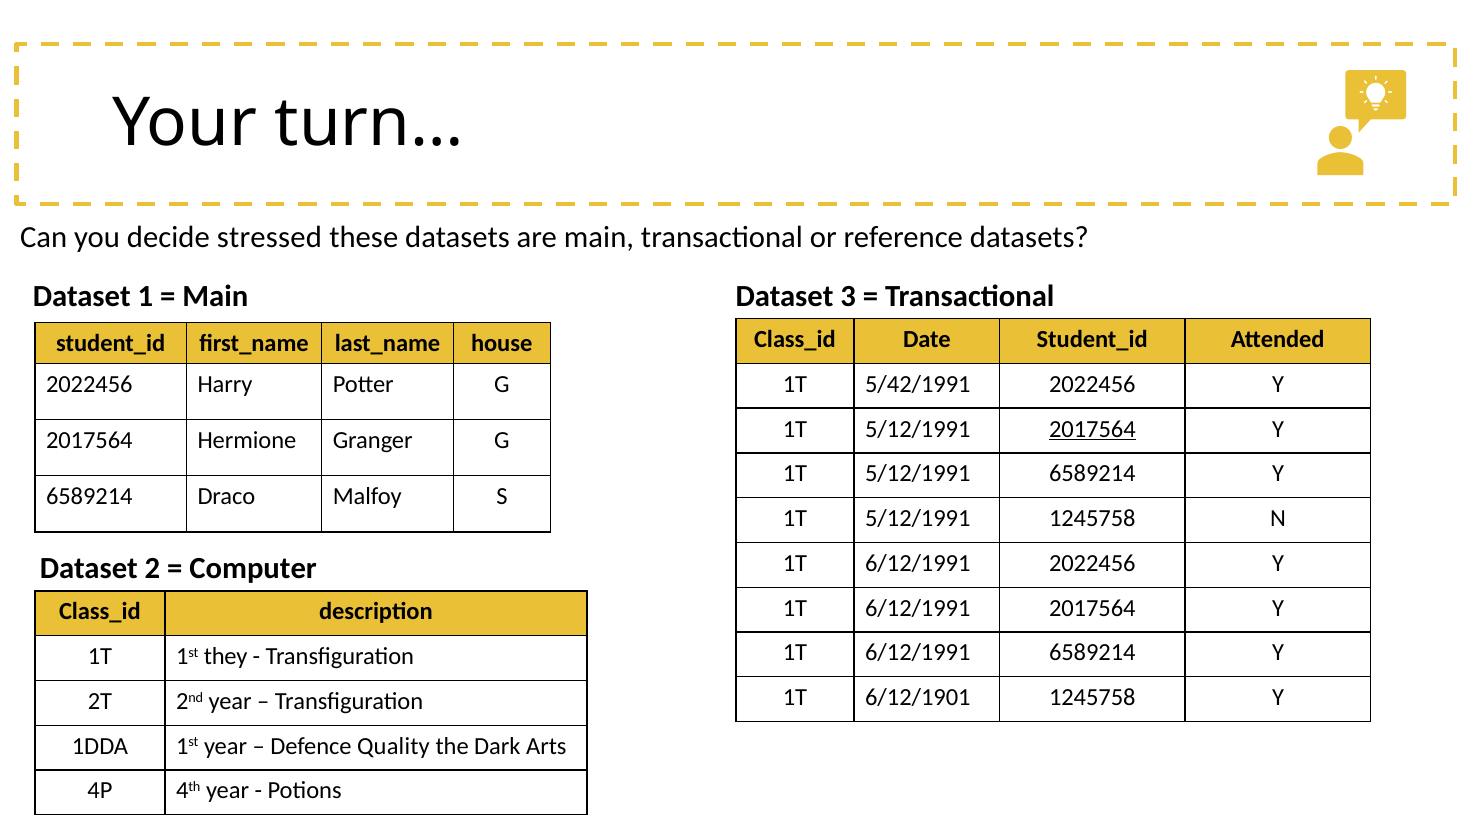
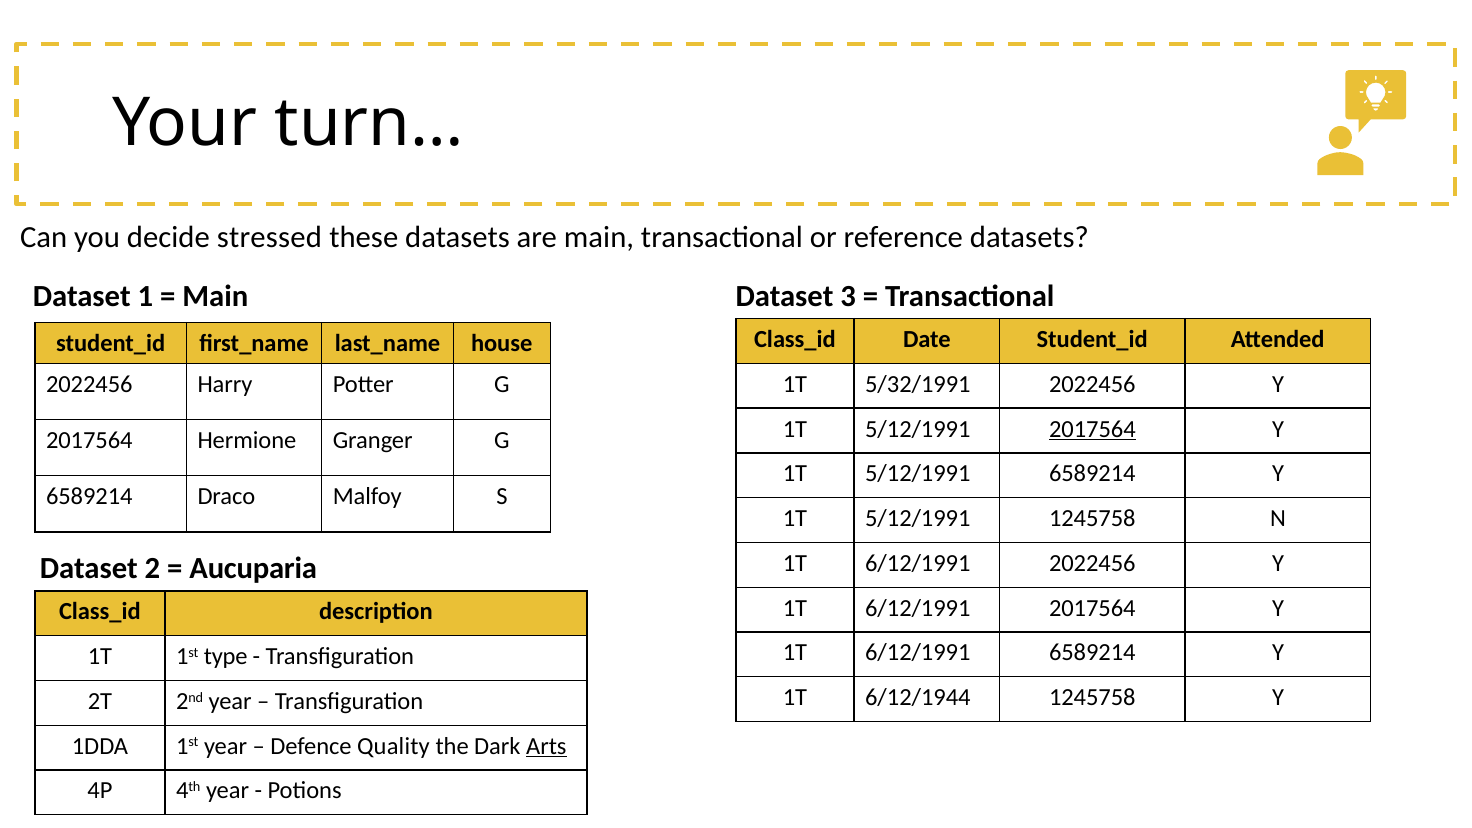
5/42/1991: 5/42/1991 -> 5/32/1991
Computer: Computer -> Aucuparia
they: they -> type
6/12/1901: 6/12/1901 -> 6/12/1944
Arts underline: none -> present
